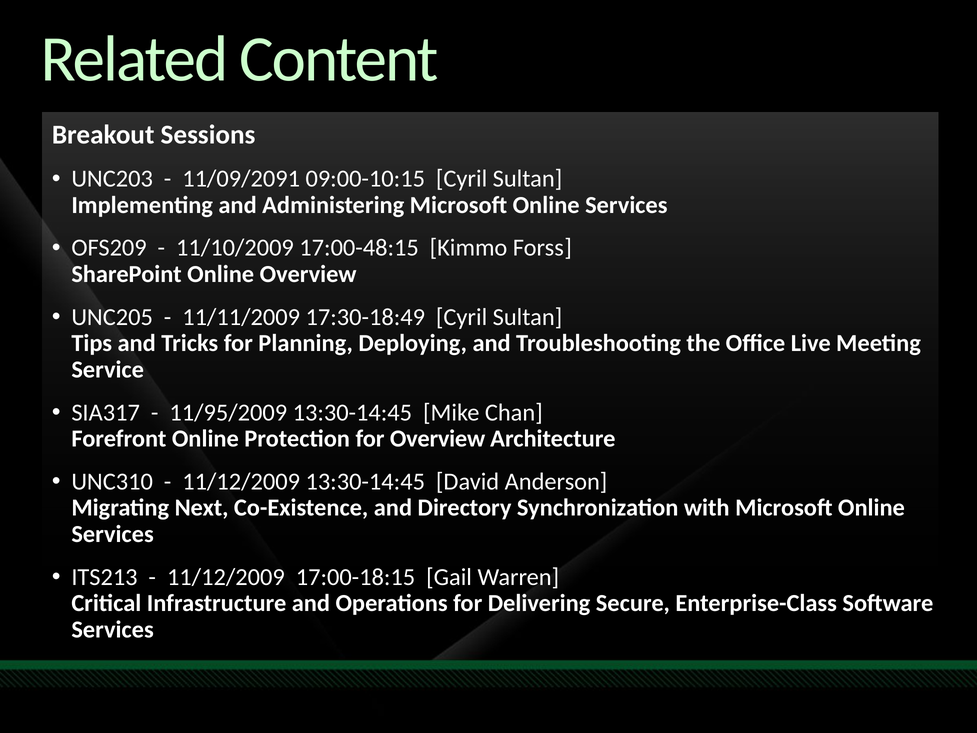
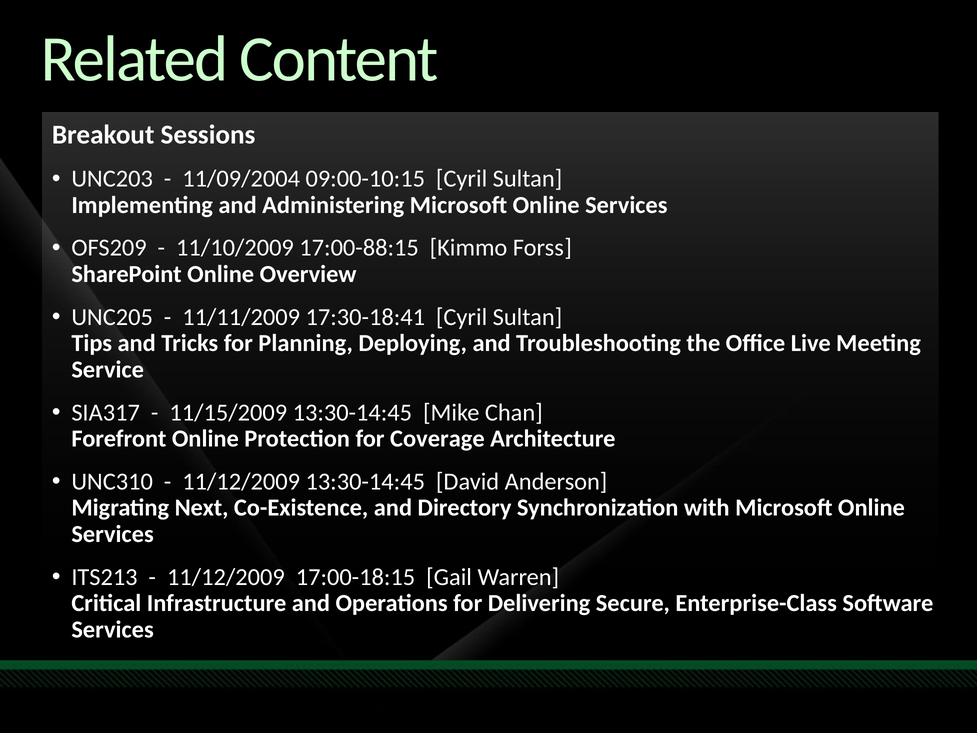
11/09/2091: 11/09/2091 -> 11/09/2004
17:00-48:15: 17:00-48:15 -> 17:00-88:15
17:30-18:49: 17:30-18:49 -> 17:30-18:41
11/95/2009: 11/95/2009 -> 11/15/2009
for Overview: Overview -> Coverage
